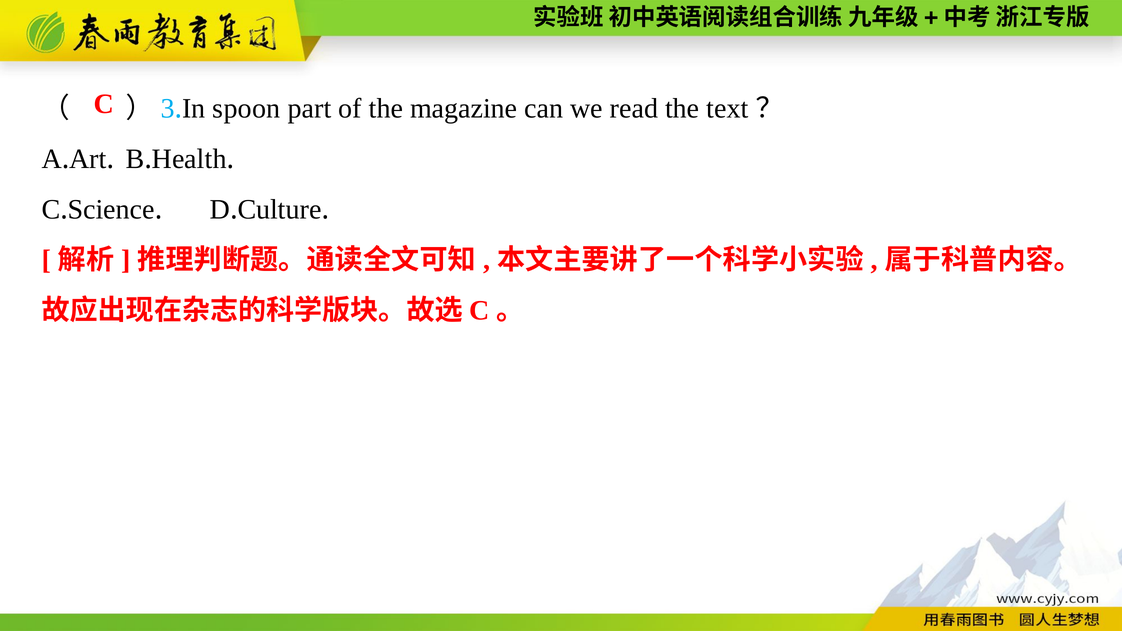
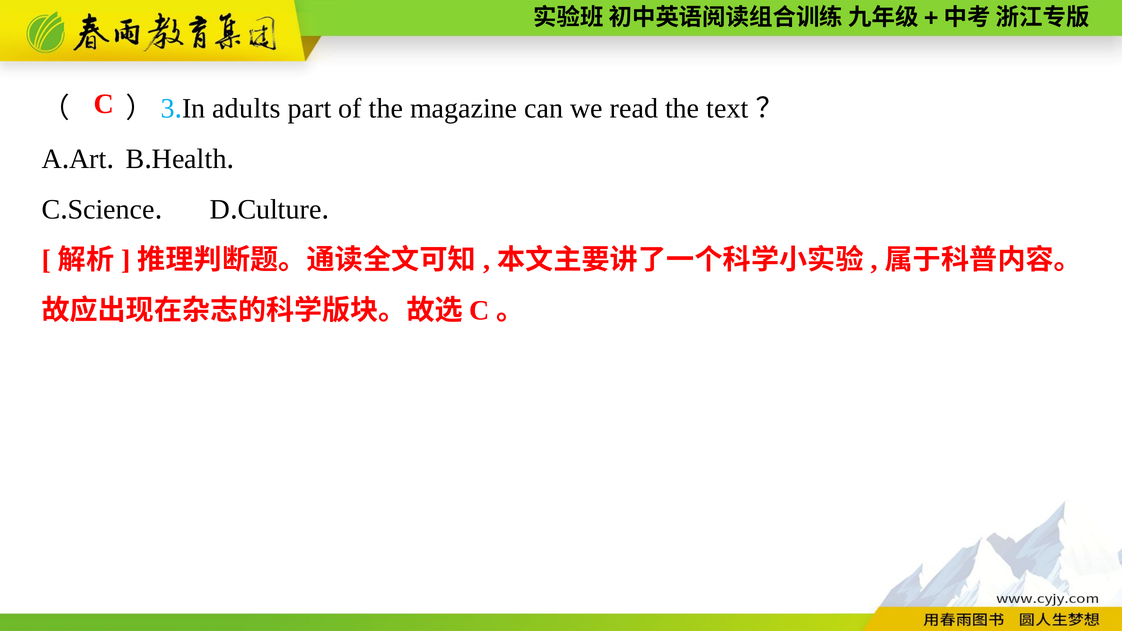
spoon: spoon -> adults
